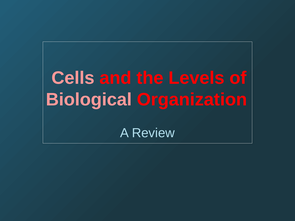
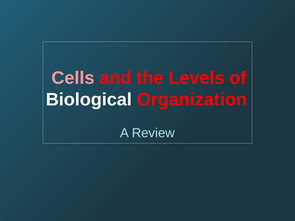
Biological colour: pink -> white
